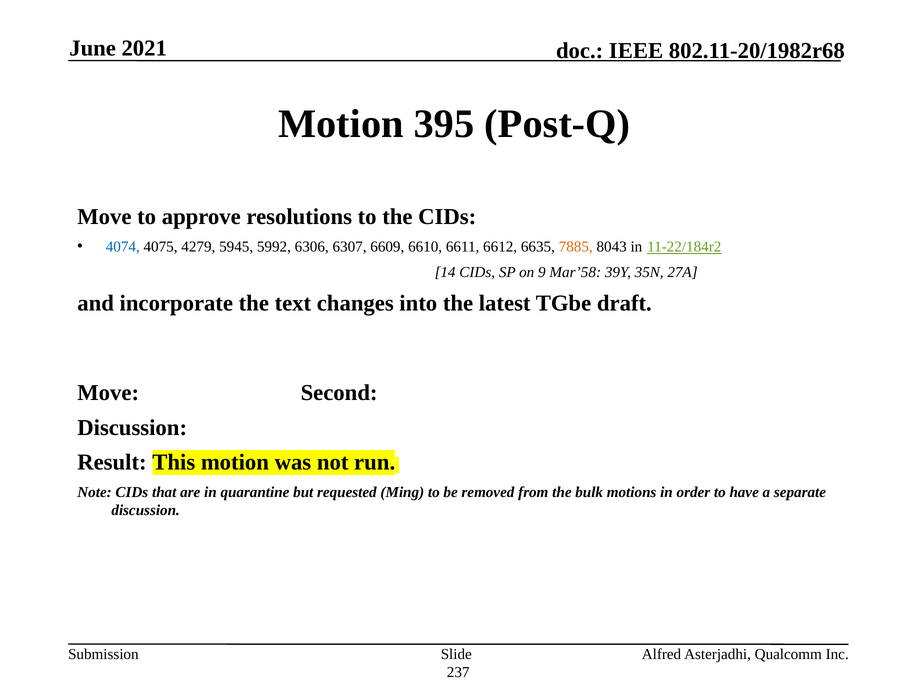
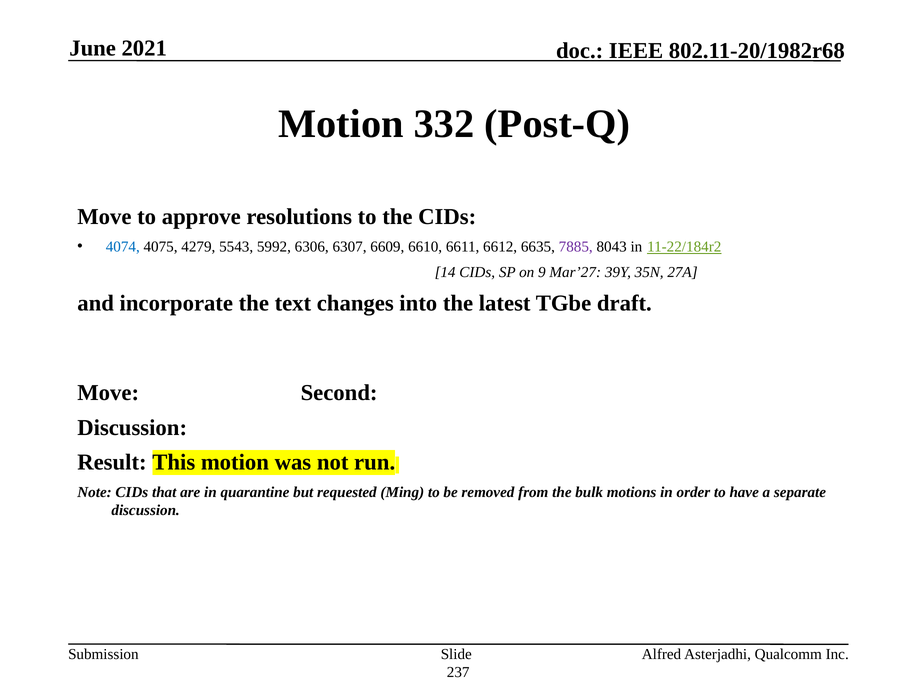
395: 395 -> 332
5945: 5945 -> 5543
7885 colour: orange -> purple
Mar’58: Mar’58 -> Mar’27
